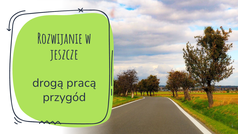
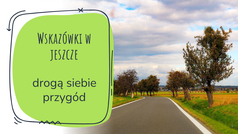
Rozwijanie: Rozwijanie -> Wskazówki
pracą: pracą -> siebie
